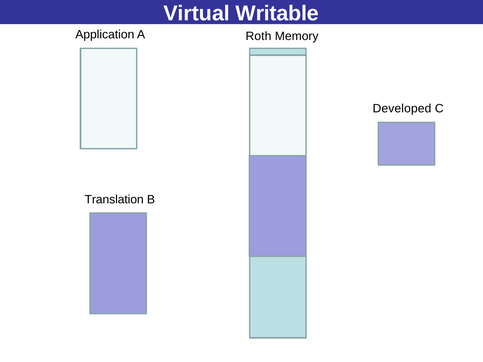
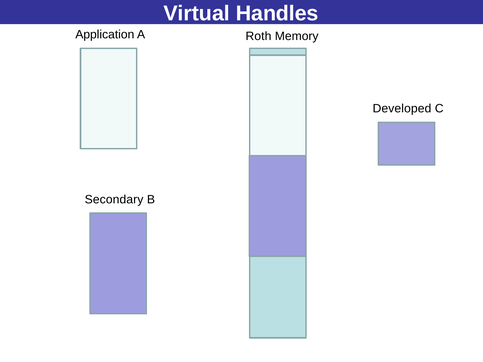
Writable: Writable -> Handles
Translation: Translation -> Secondary
